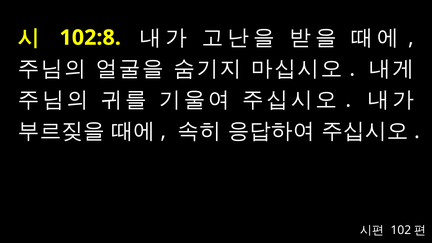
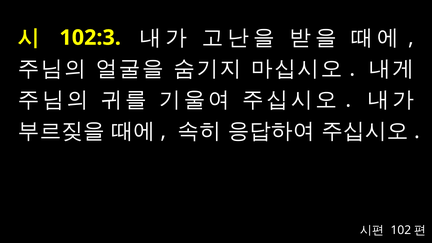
102:8: 102:8 -> 102:3
